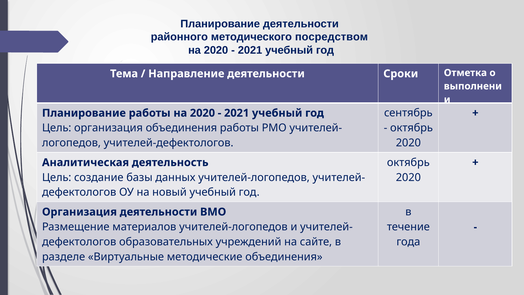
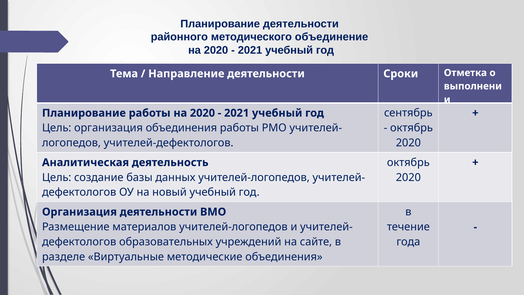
посредством: посредством -> объединение
